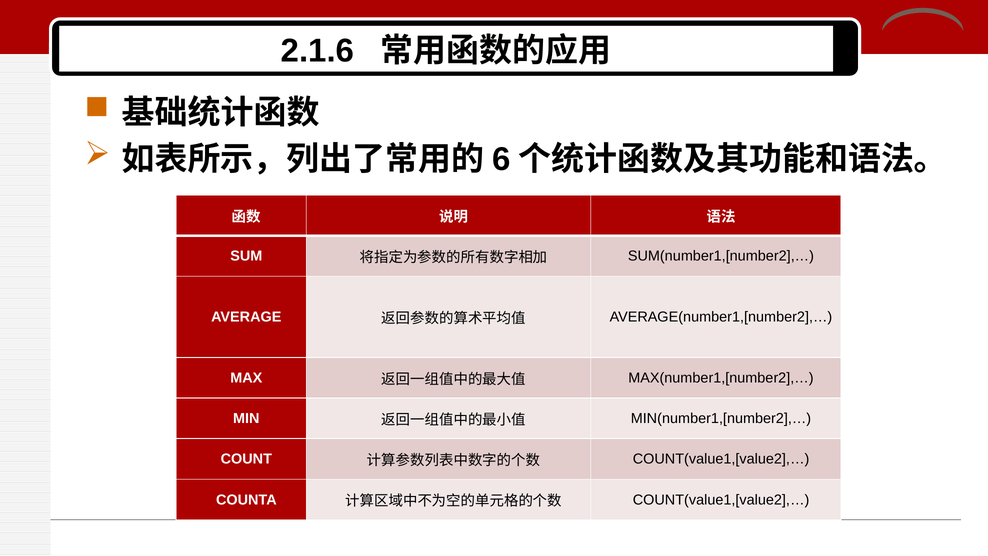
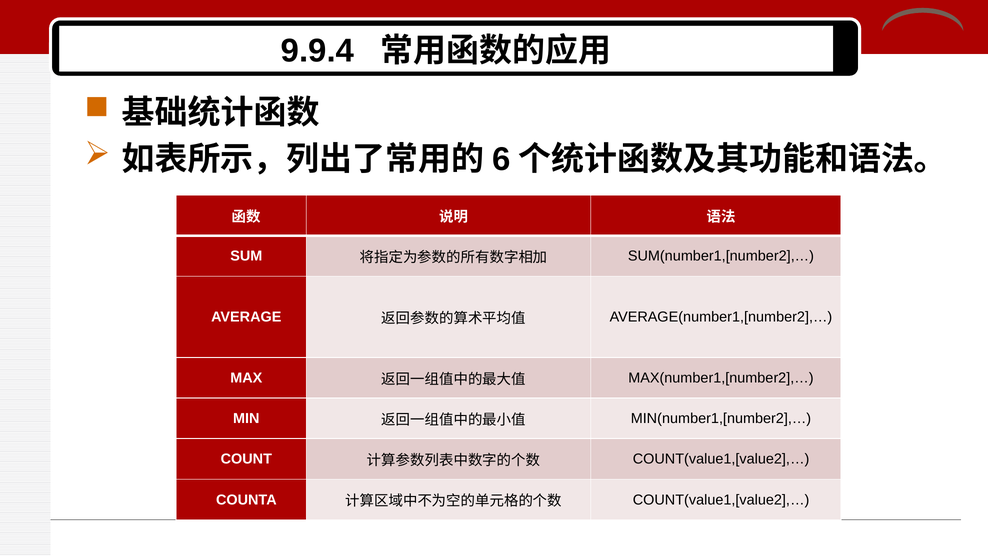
2.1.6: 2.1.6 -> 9.9.4
